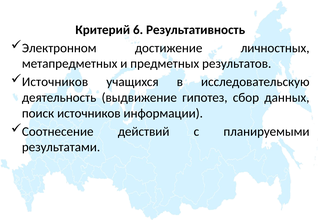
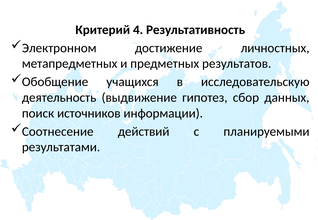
6: 6 -> 4
Источников at (55, 82): Источников -> Обобщение
